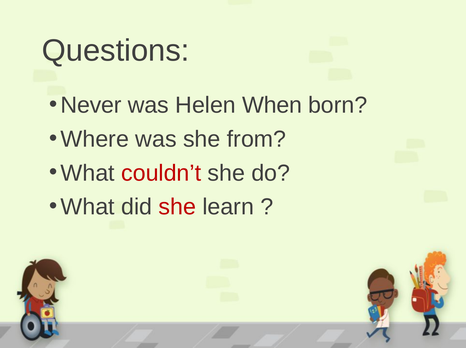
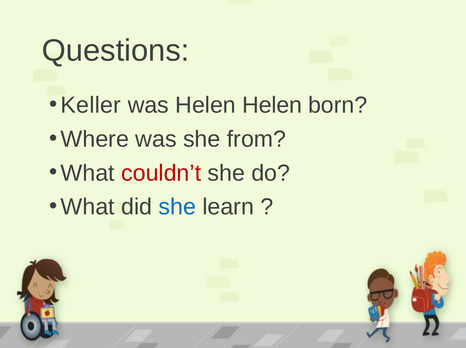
Never: Never -> Keller
Helen When: When -> Helen
she at (177, 207) colour: red -> blue
